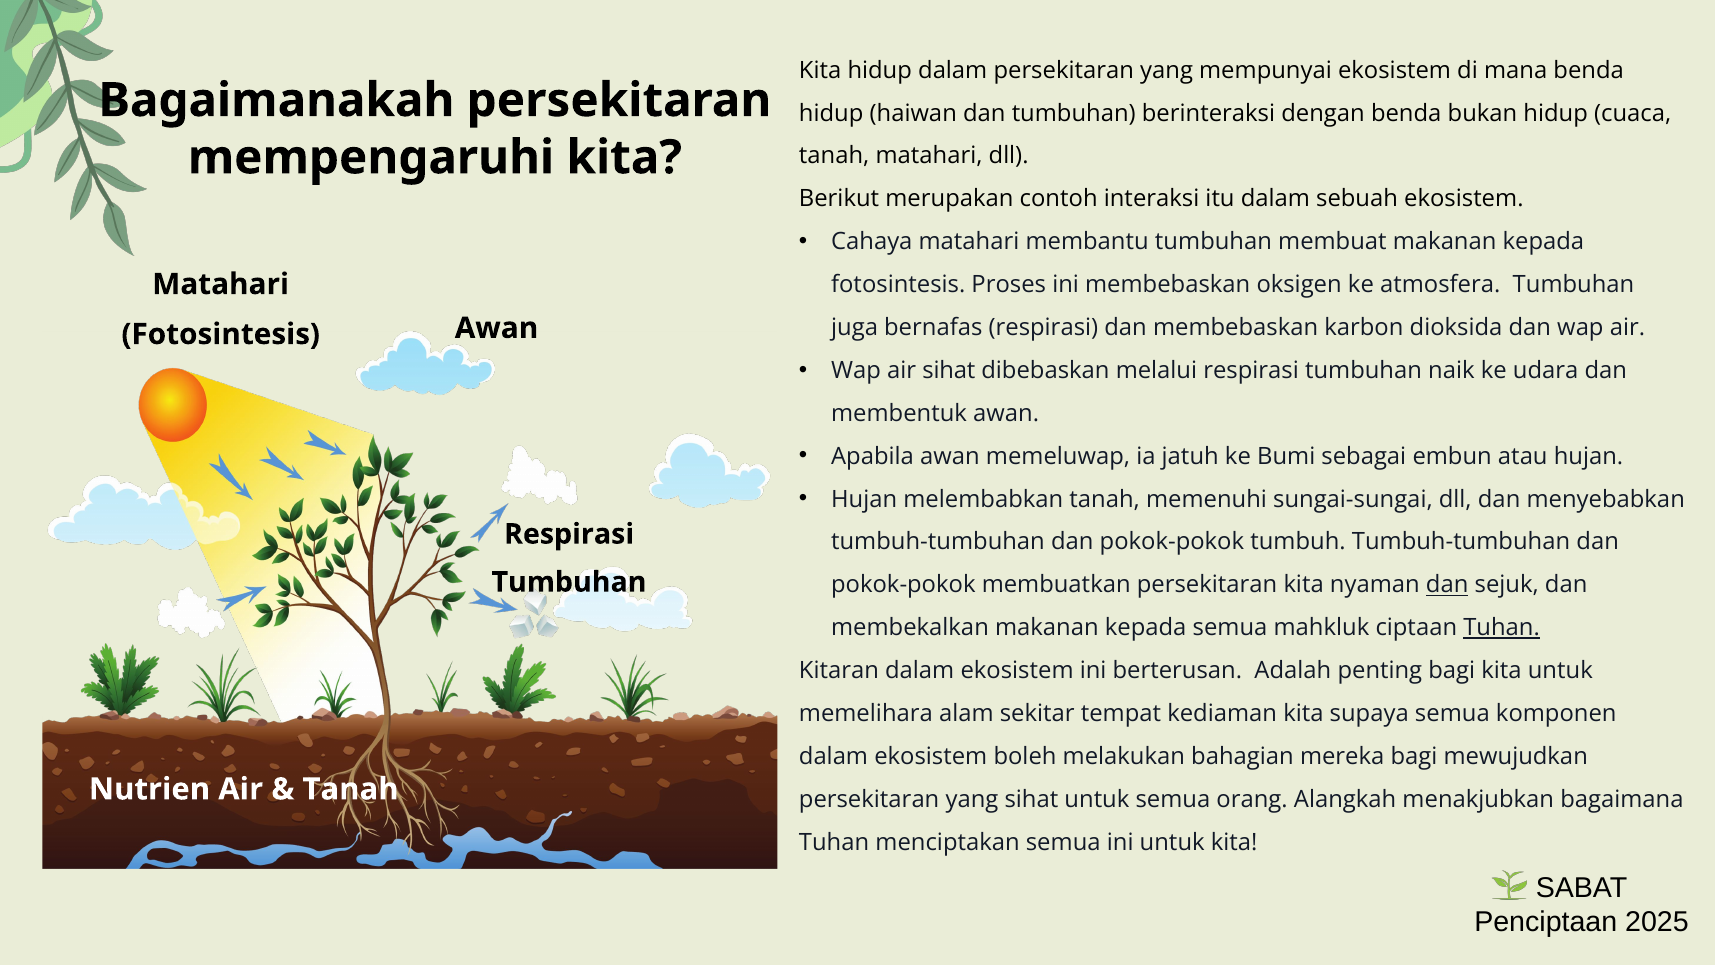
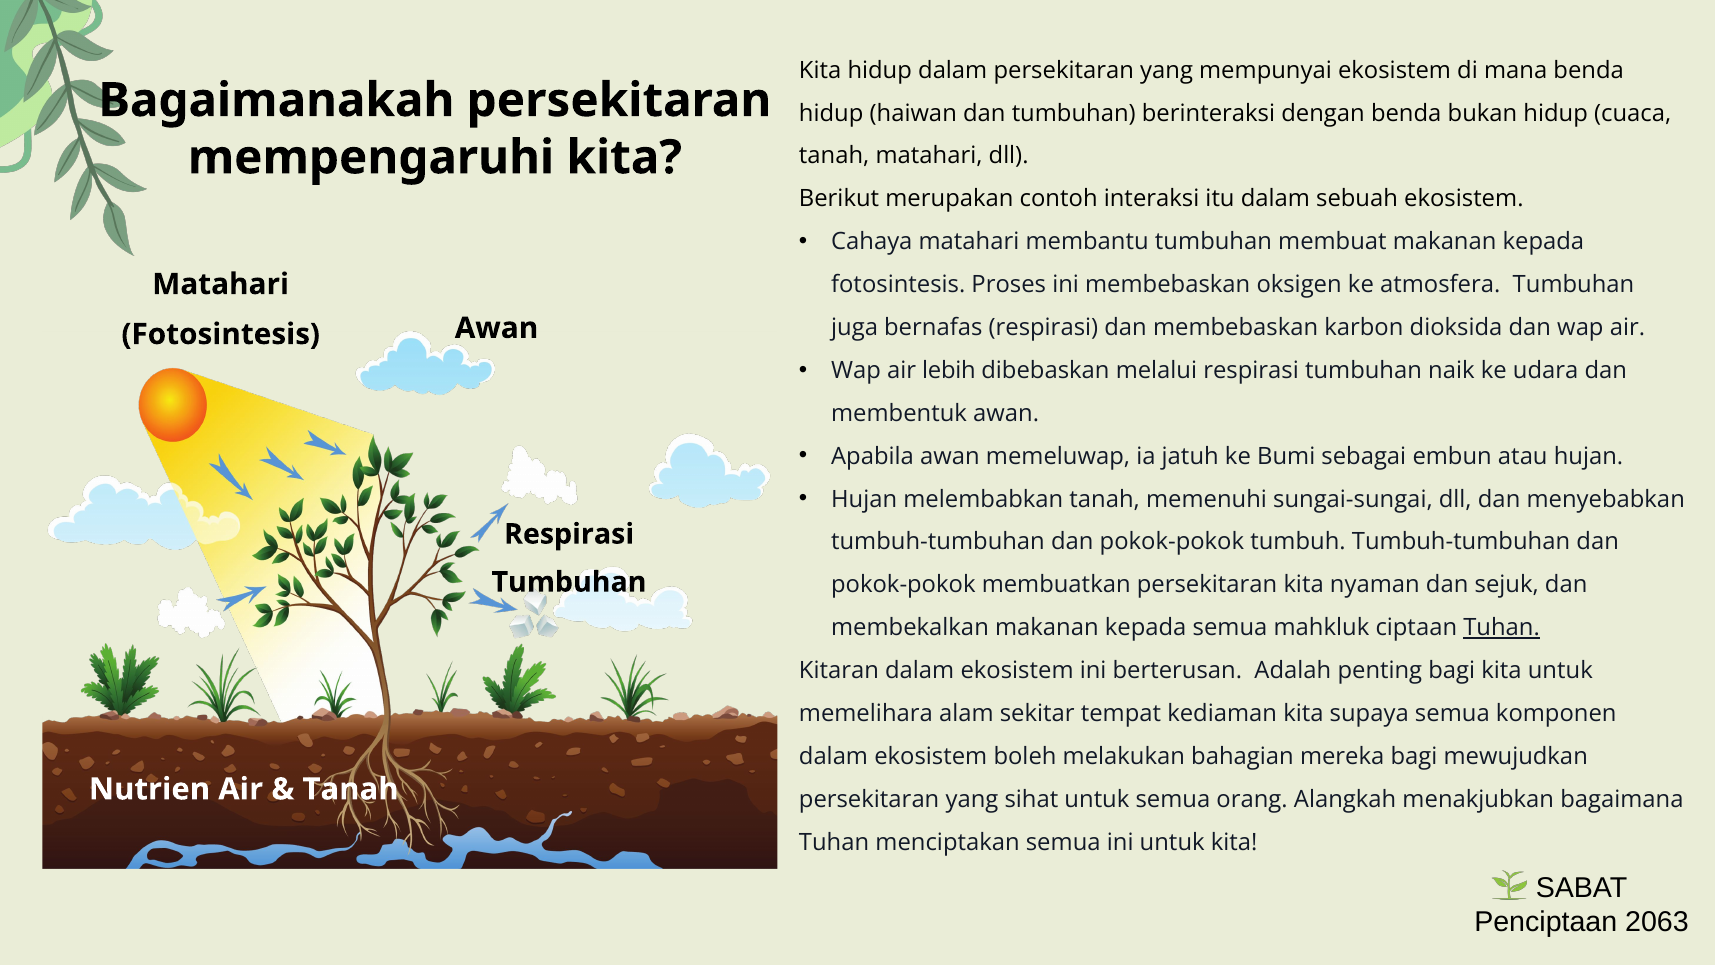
air sihat: sihat -> lebih
dan at (1447, 585) underline: present -> none
2025: 2025 -> 2063
